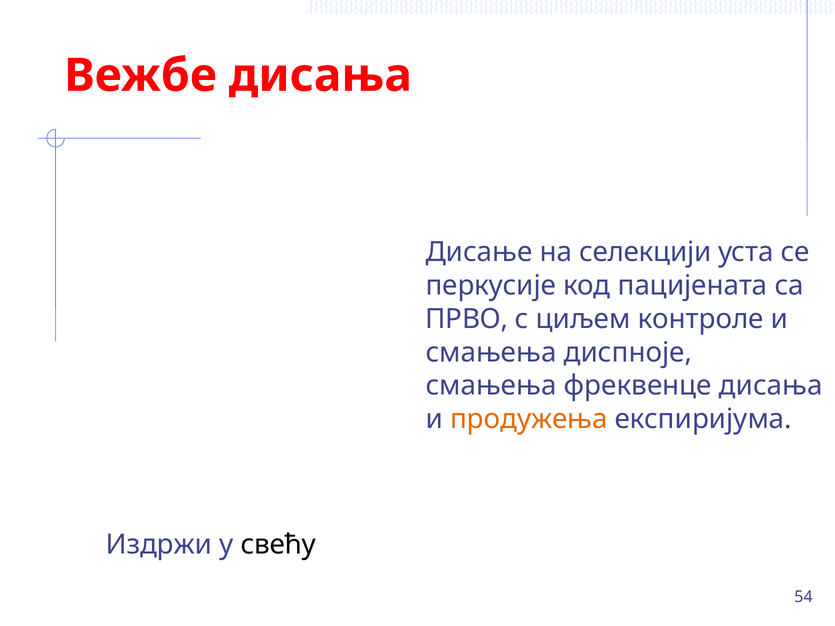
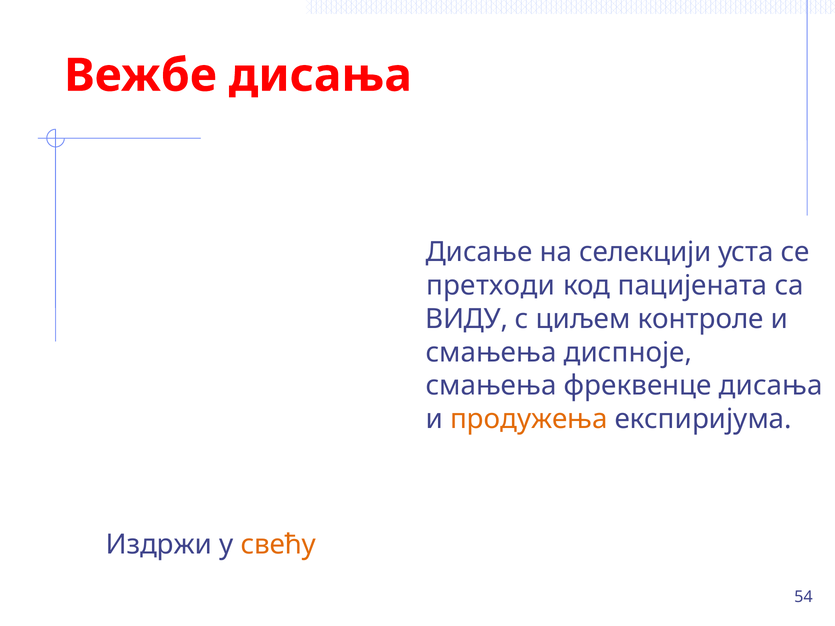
перкусије: перкусије -> претходи
ПРВО: ПРВО -> ВИДУ
свећу colour: black -> orange
